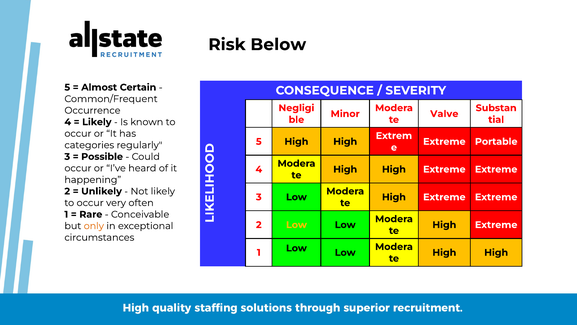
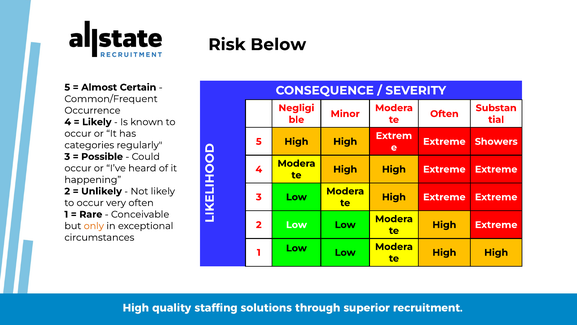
Valve at (444, 114): Valve -> Often
Portable: Portable -> Showers
Low at (296, 225) colour: yellow -> white
